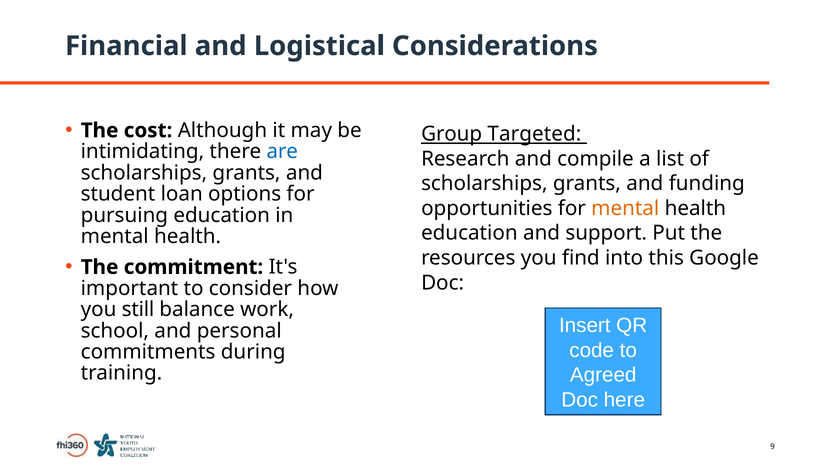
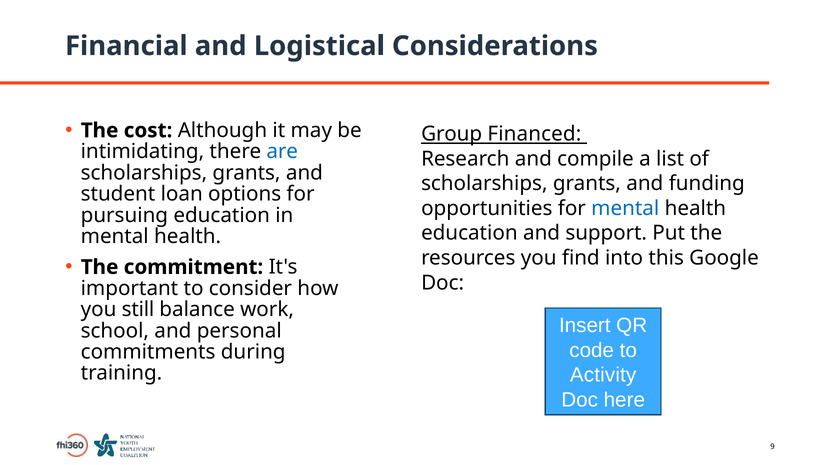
Targeted: Targeted -> Financed
mental at (625, 208) colour: orange -> blue
Agreed: Agreed -> Activity
